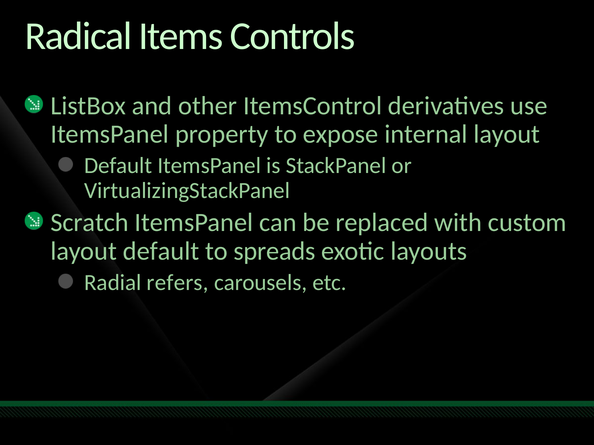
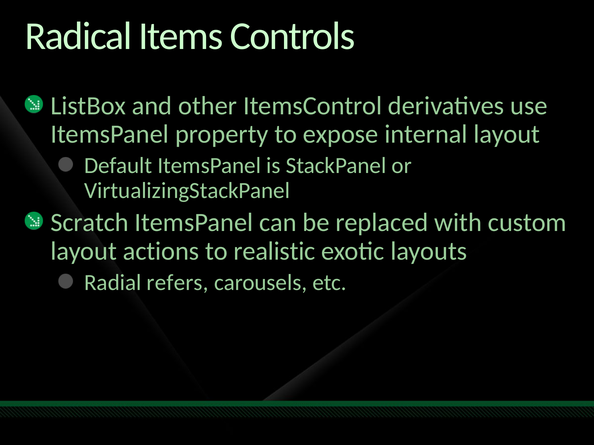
default at (161, 251): default -> actions
spreads: spreads -> realistic
